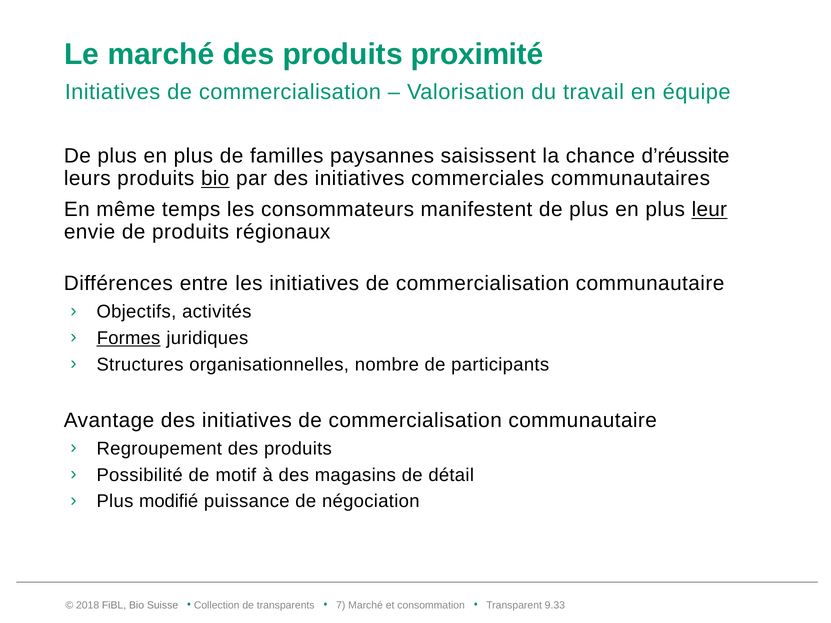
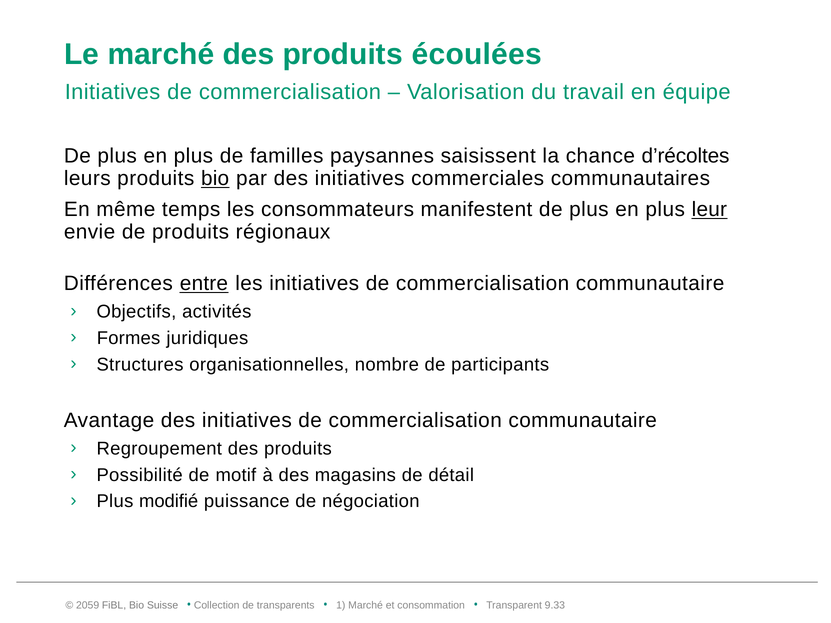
proximité: proximité -> écoulées
d’réussite: d’réussite -> d’récoltes
entre underline: none -> present
Formes underline: present -> none
2018: 2018 -> 2059
7: 7 -> 1
